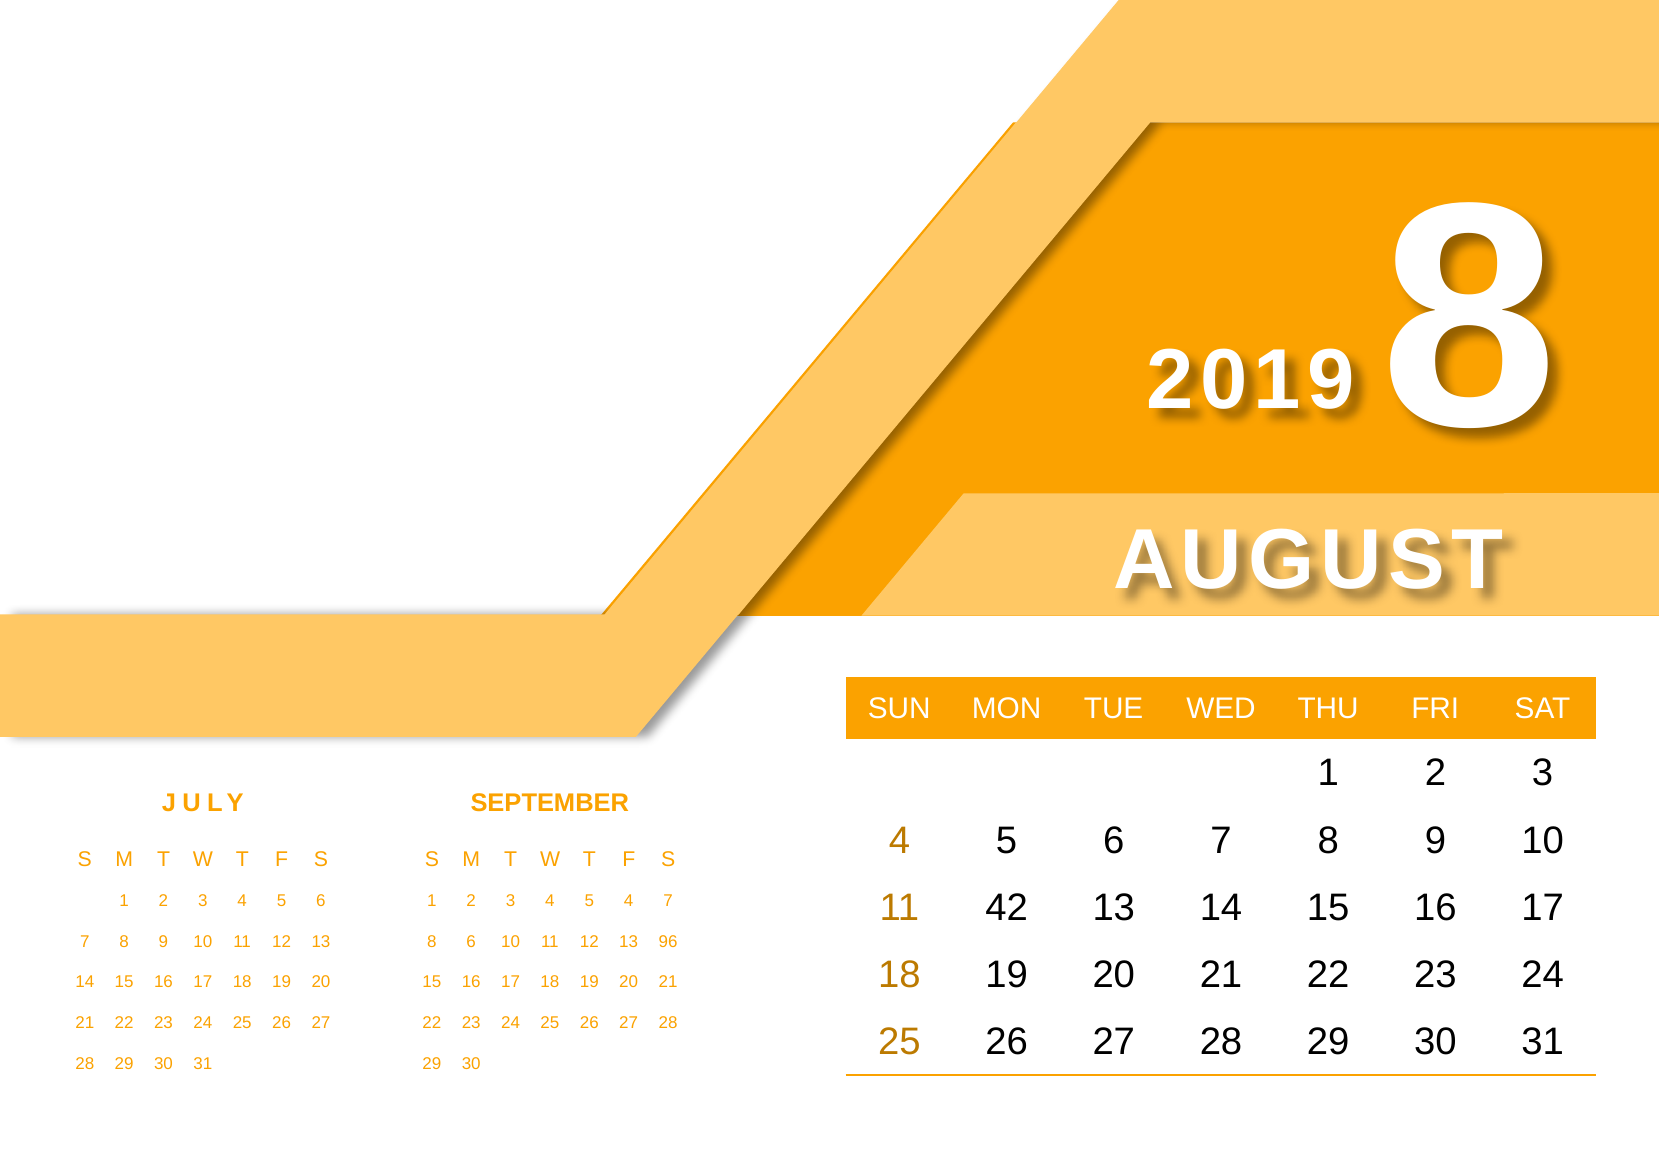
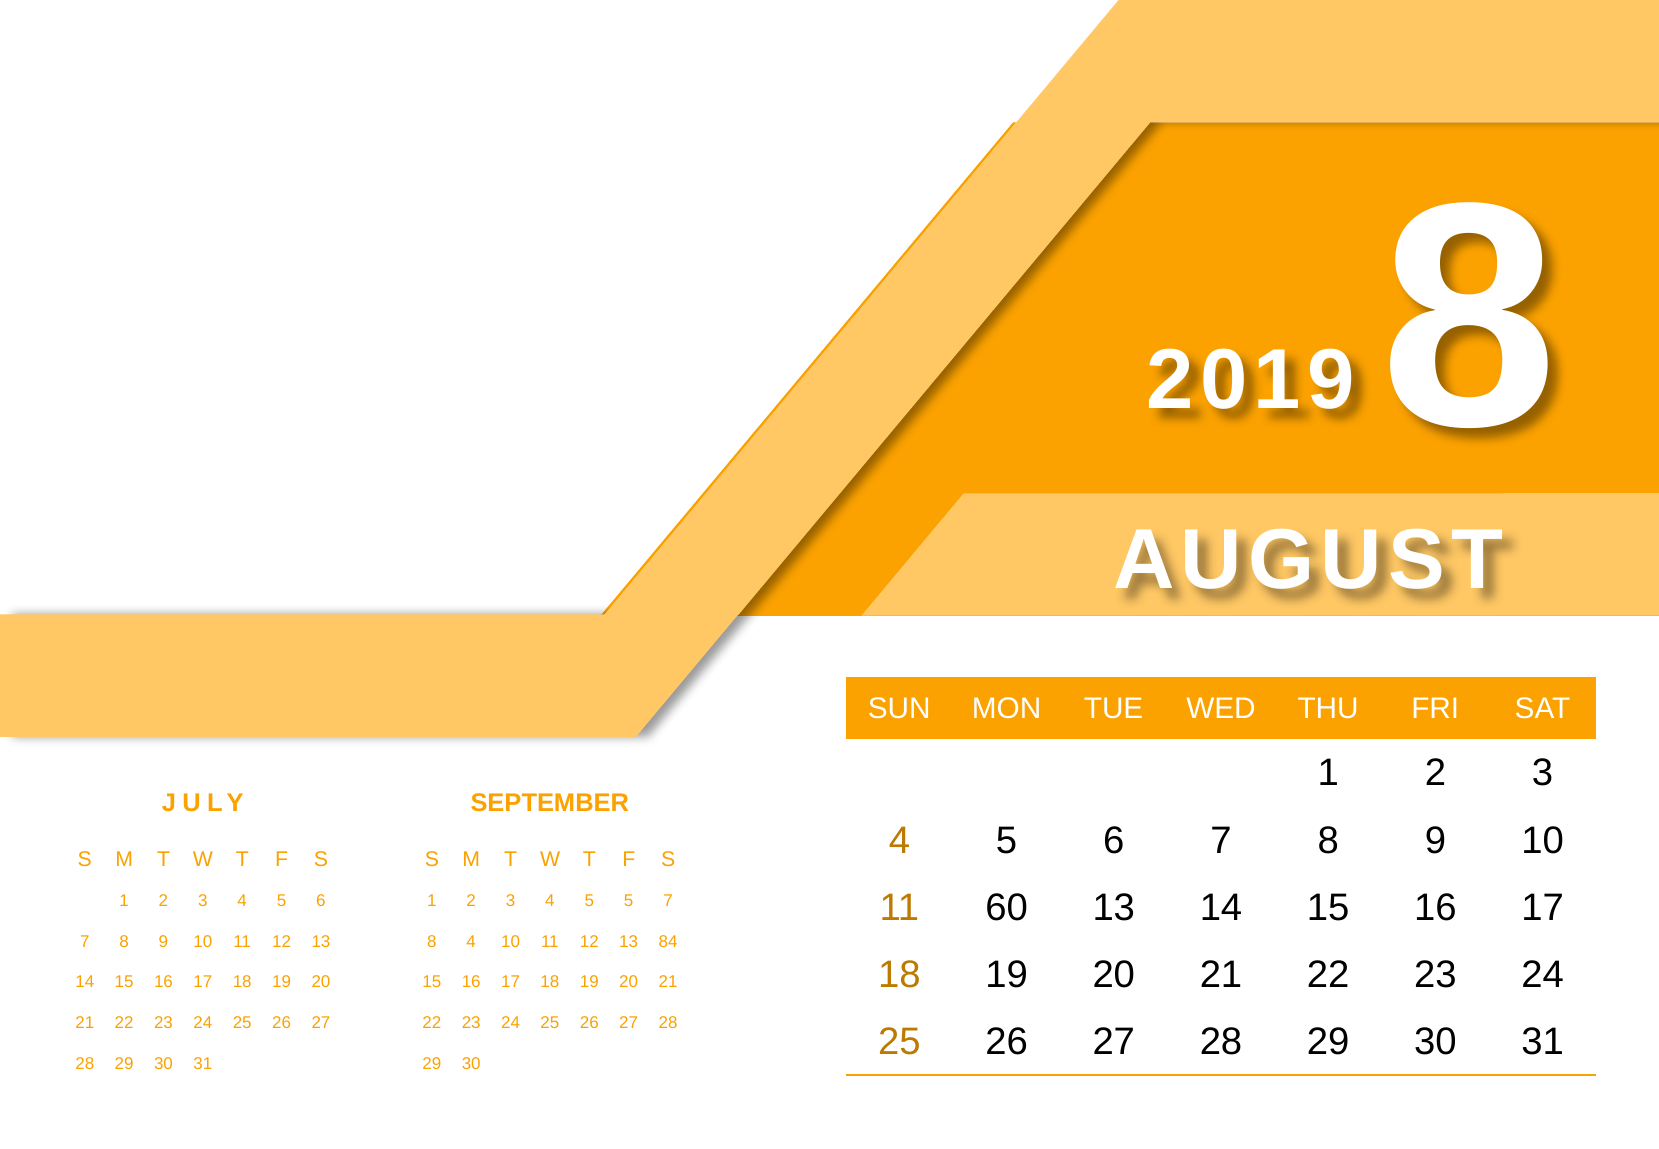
42: 42 -> 60
5 4: 4 -> 5
8 6: 6 -> 4
96: 96 -> 84
